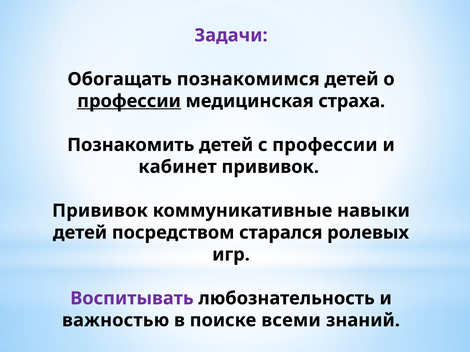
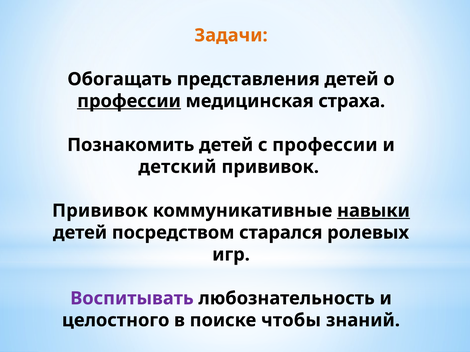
Задачи colour: purple -> orange
познакомимся: познакомимся -> представления
кабинет: кабинет -> детский
навыки underline: none -> present
важностью: важностью -> целостного
всеми: всеми -> чтобы
